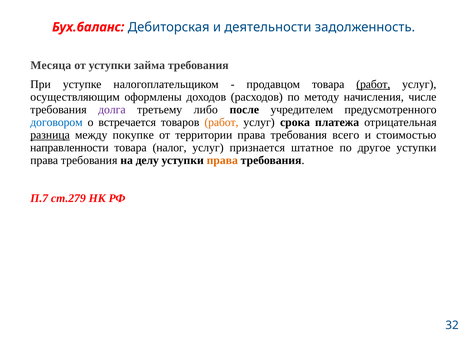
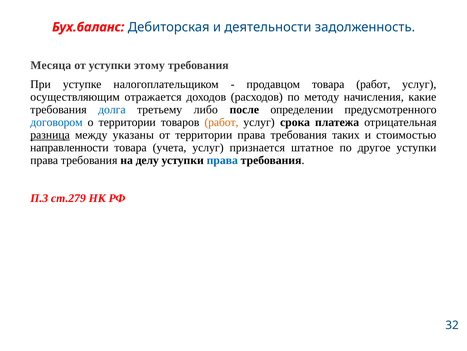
займа: займа -> этому
работ at (373, 84) underline: present -> none
оформлены: оформлены -> отражается
числе: числе -> какие
долга colour: purple -> blue
учредителем: учредителем -> определении
о встречается: встречается -> территории
покупке: покупке -> указаны
всего: всего -> таких
налог: налог -> учета
права at (222, 160) colour: orange -> blue
П.7: П.7 -> П.3
